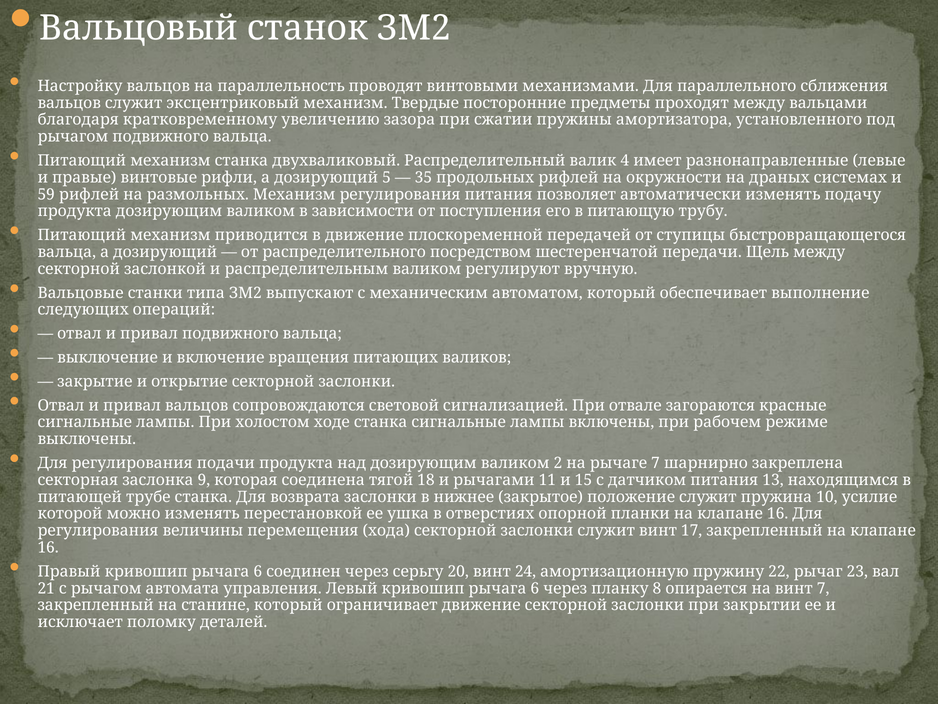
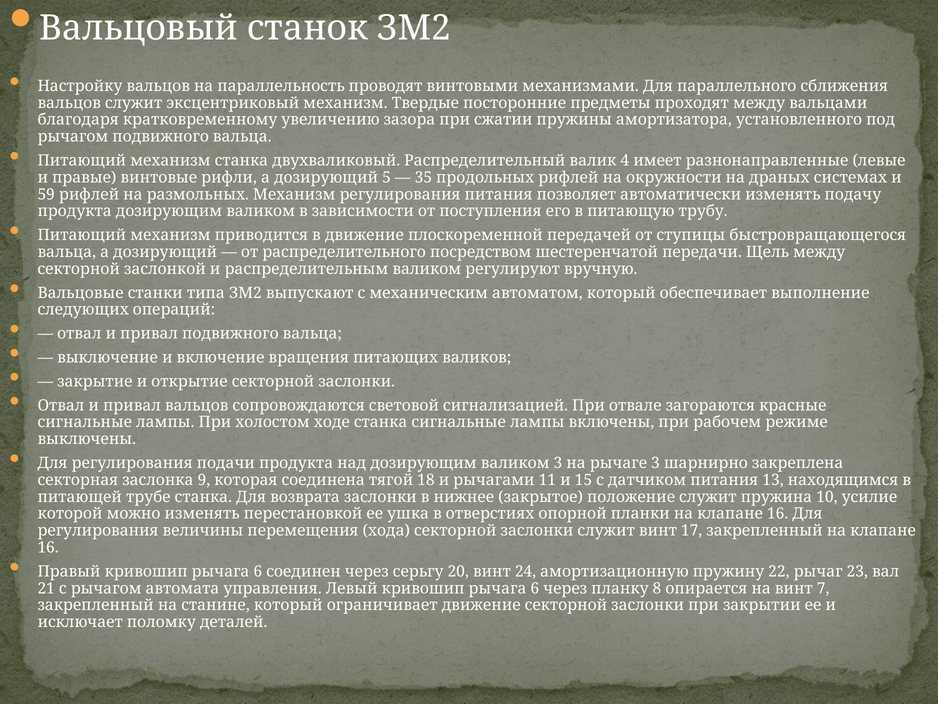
валиком 2: 2 -> 3
рычаге 7: 7 -> 3
